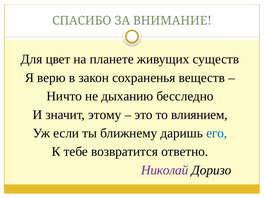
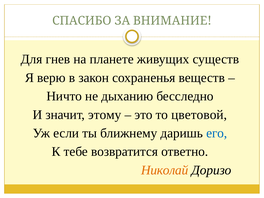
цвет: цвет -> гнев
влиянием: влиянием -> цветовой
Николай colour: purple -> orange
